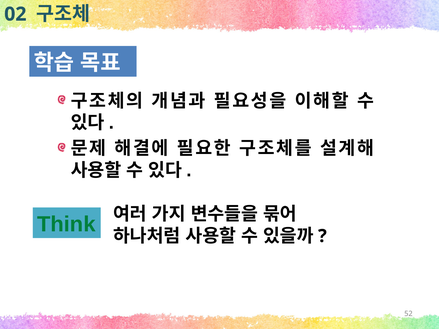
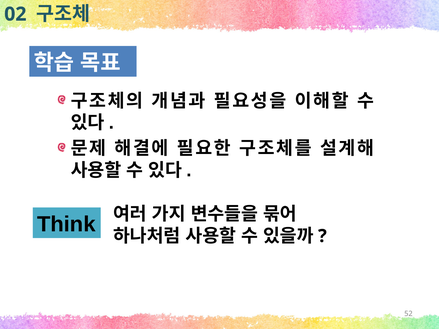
Think colour: green -> black
